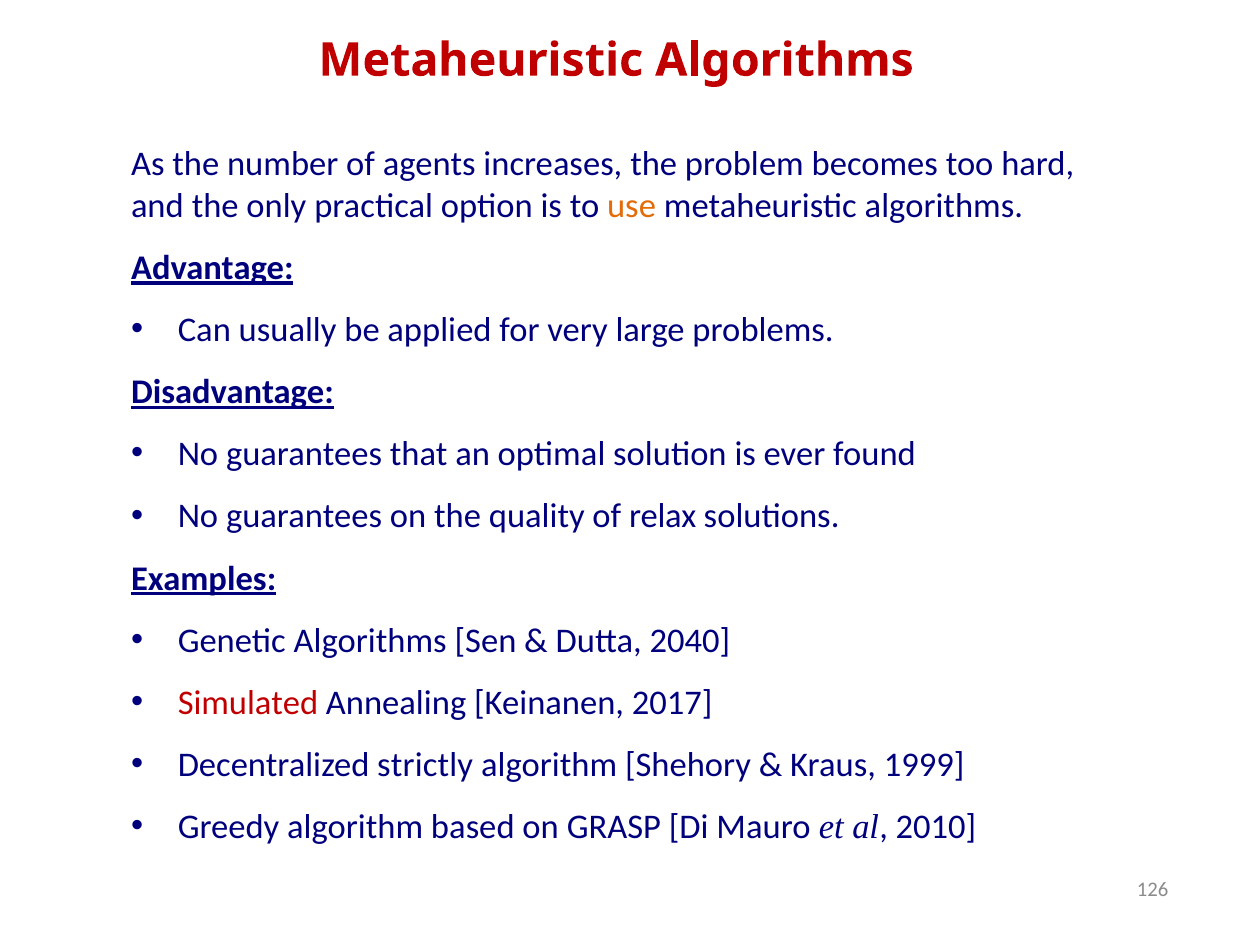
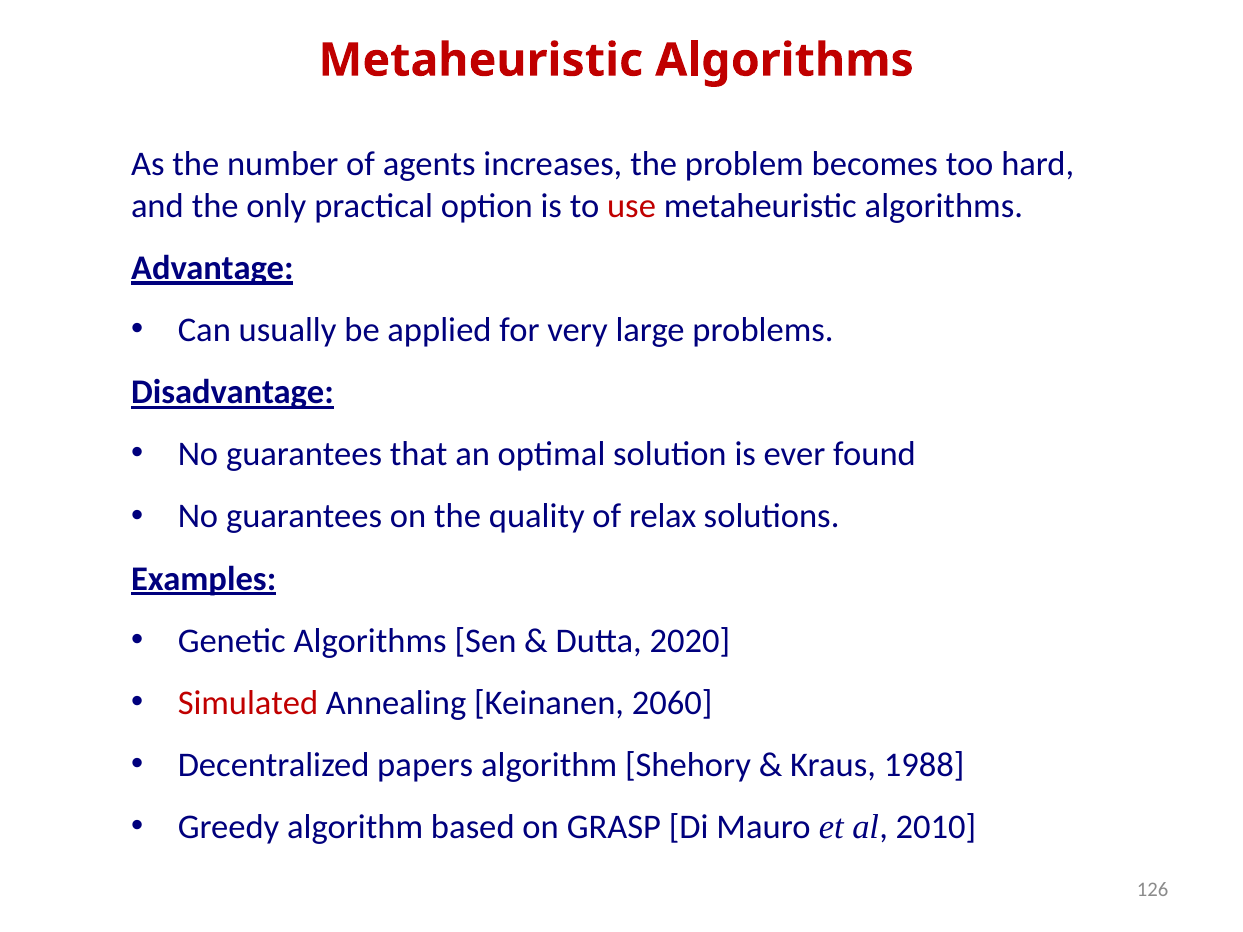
use colour: orange -> red
2040: 2040 -> 2020
2017: 2017 -> 2060
strictly: strictly -> papers
1999: 1999 -> 1988
